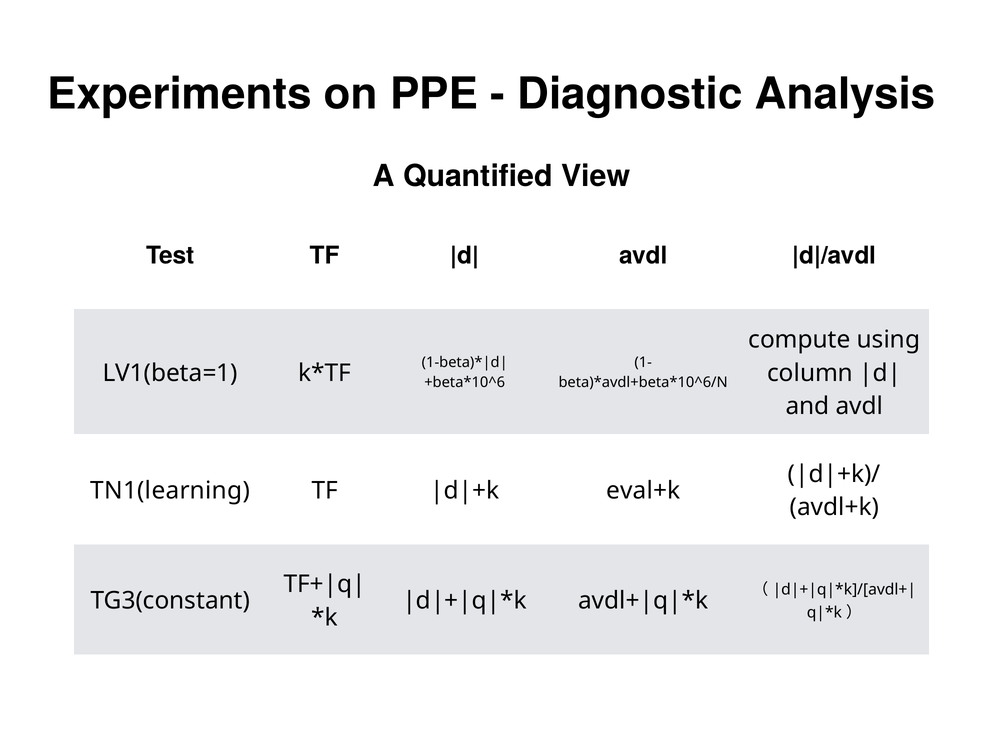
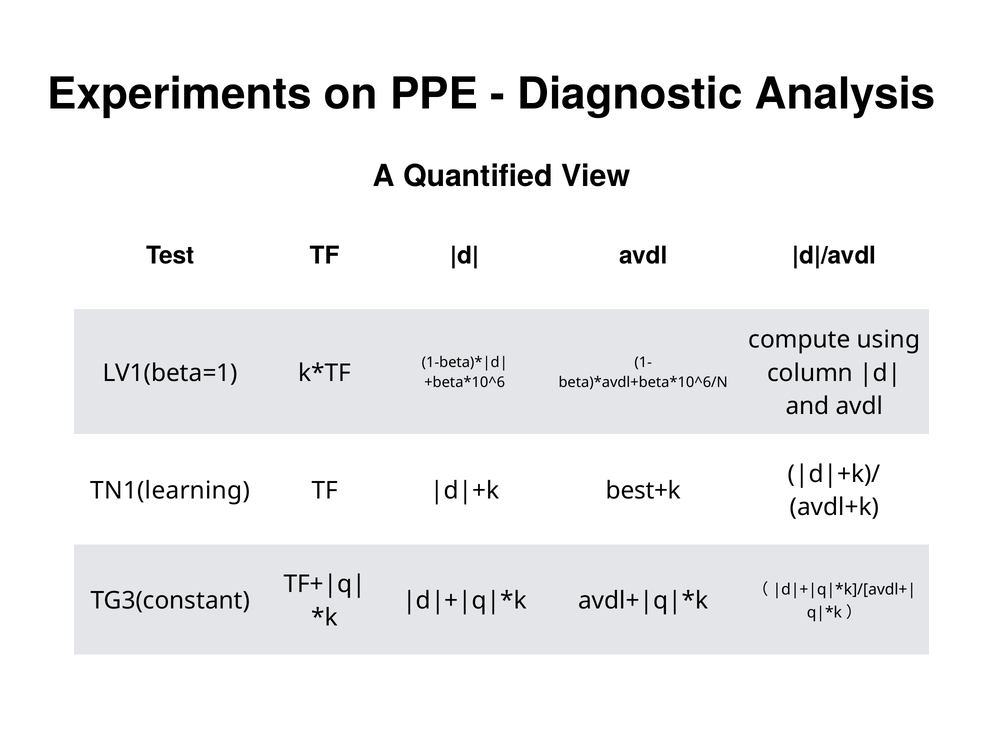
eval+k: eval+k -> best+k
